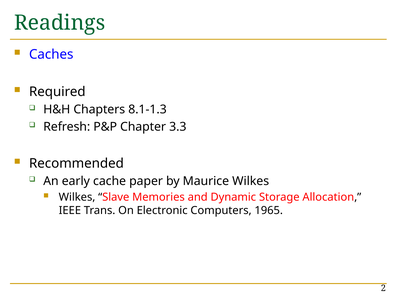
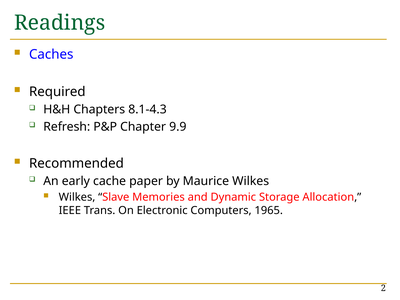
8.1-1.3: 8.1-1.3 -> 8.1-4.3
3.3: 3.3 -> 9.9
